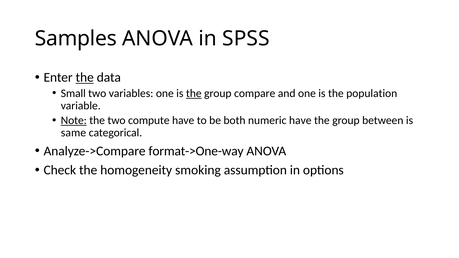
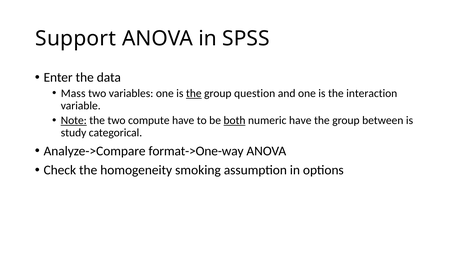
Samples: Samples -> Support
the at (85, 78) underline: present -> none
Small: Small -> Mass
compare: compare -> question
population: population -> interaction
both underline: none -> present
same: same -> study
